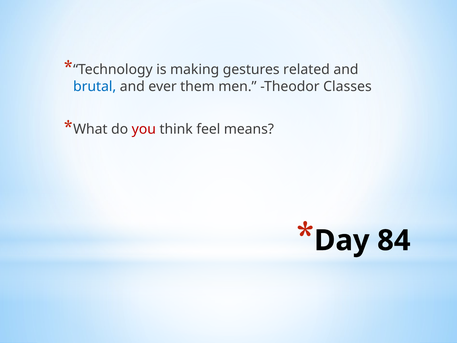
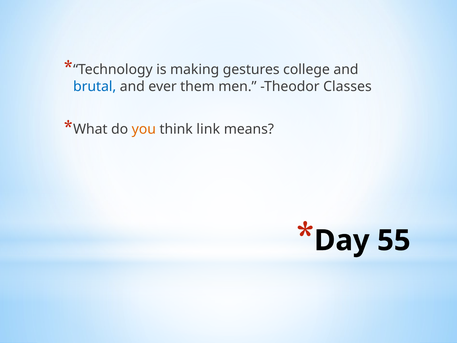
related: related -> college
you colour: red -> orange
feel: feel -> link
84: 84 -> 55
